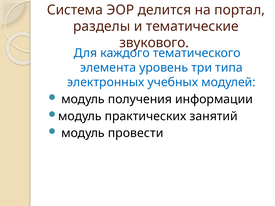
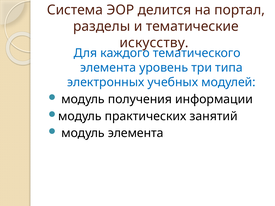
звукового: звукового -> искусству
модуль провести: провести -> элемента
